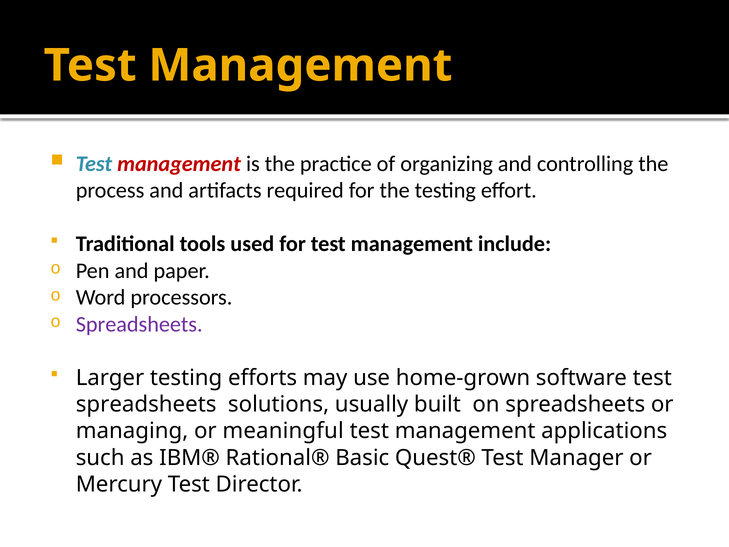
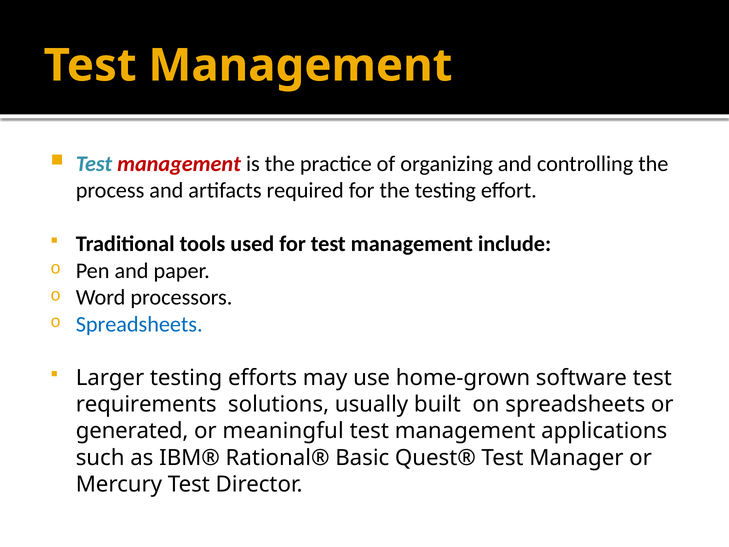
Spreadsheets at (139, 324) colour: purple -> blue
spreadsheets at (146, 404): spreadsheets -> requirements
managing: managing -> generated
